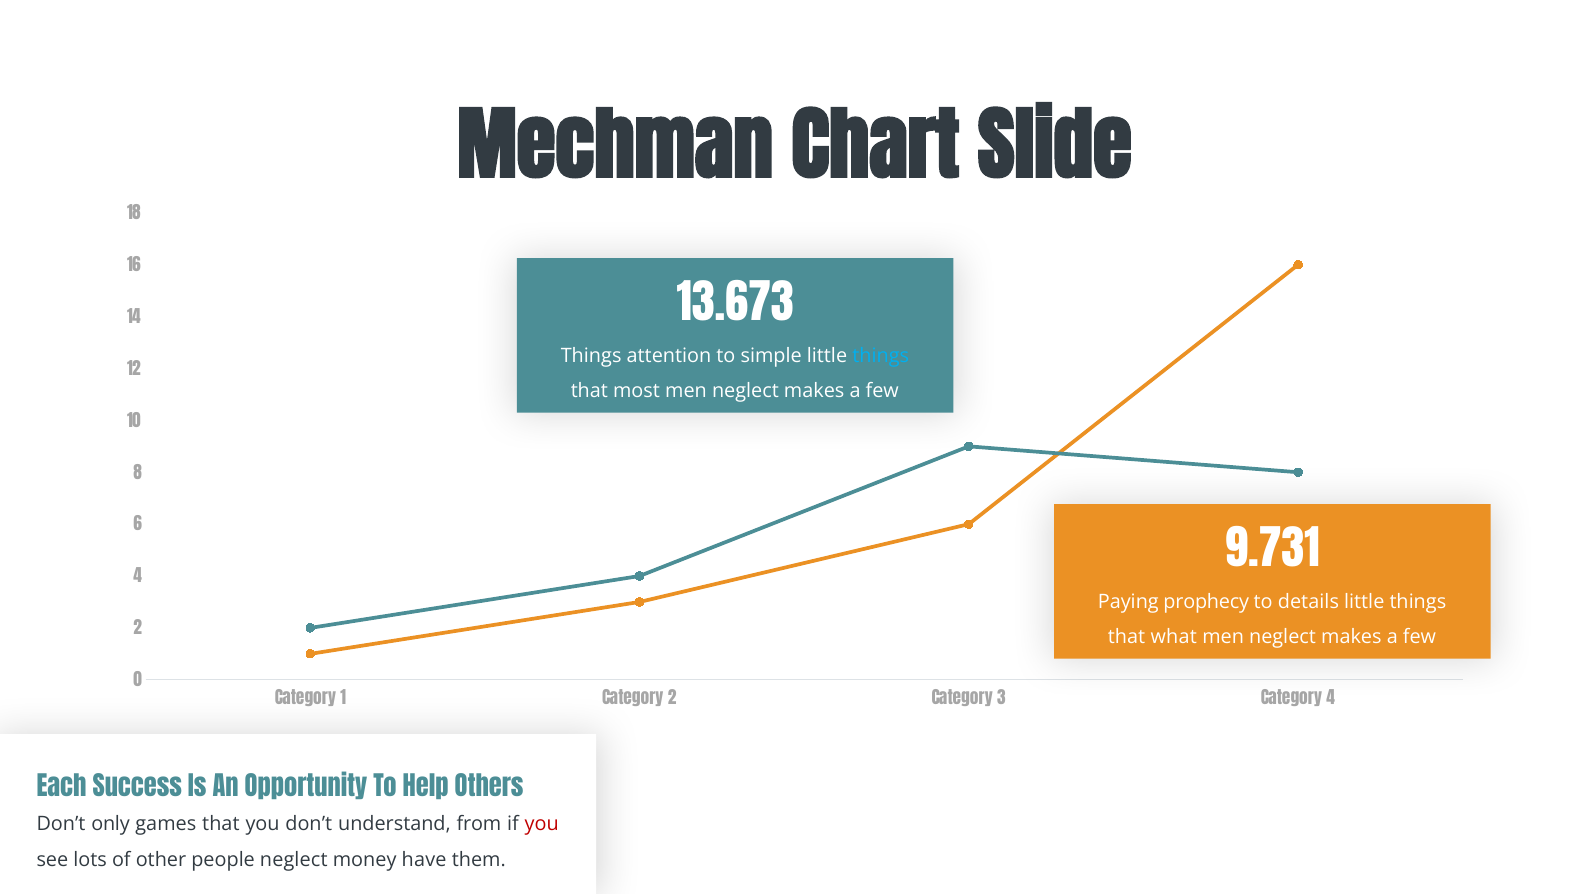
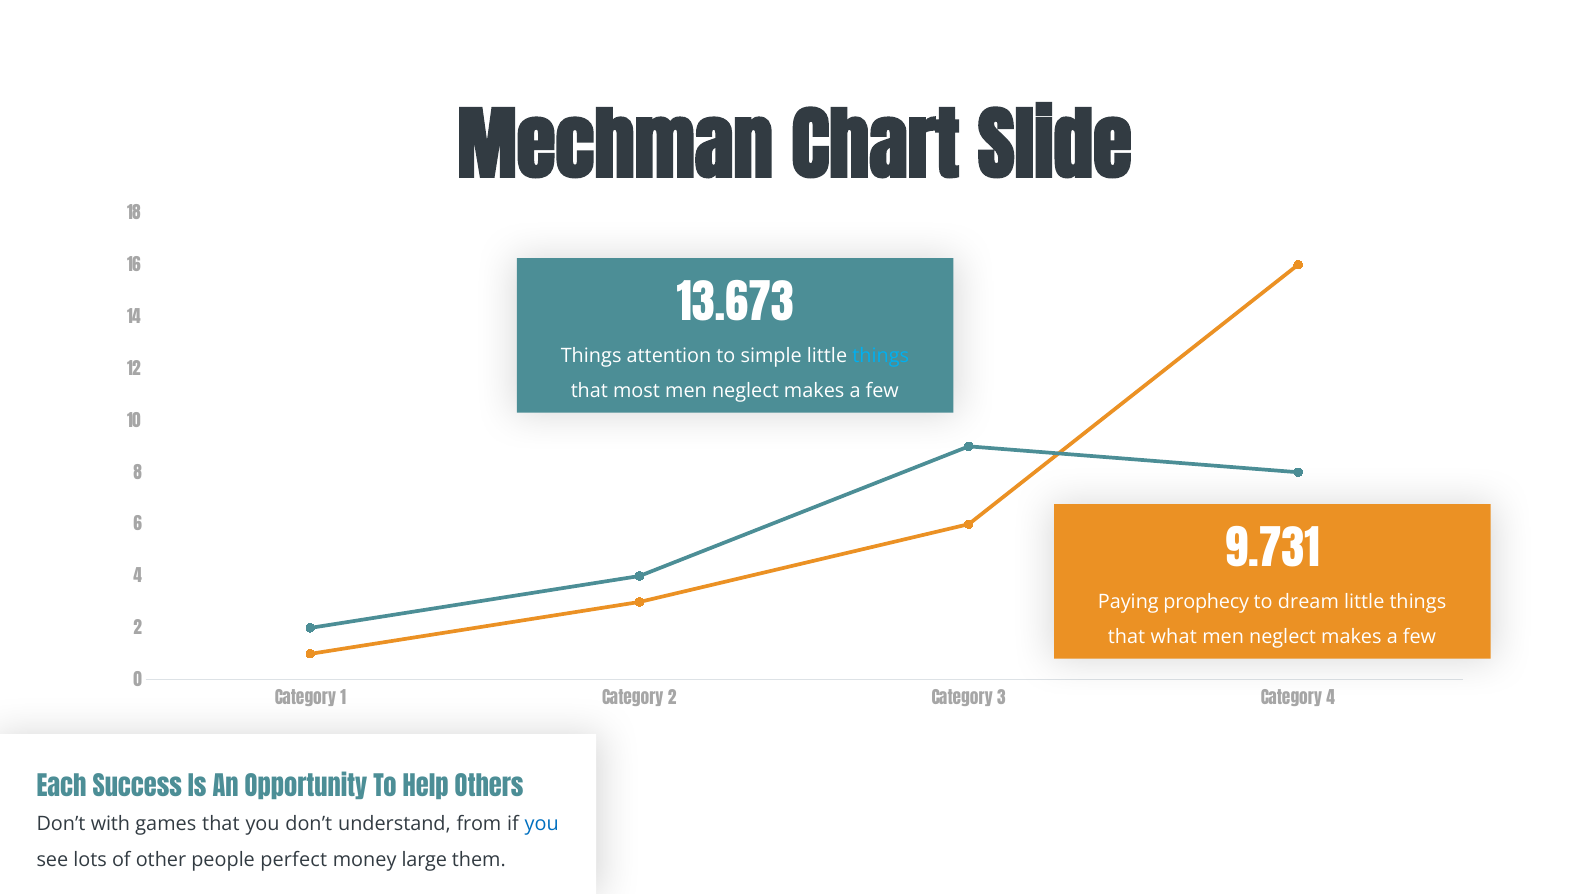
details: details -> dream
only: only -> with
you at (542, 824) colour: red -> blue
people neglect: neglect -> perfect
have: have -> large
